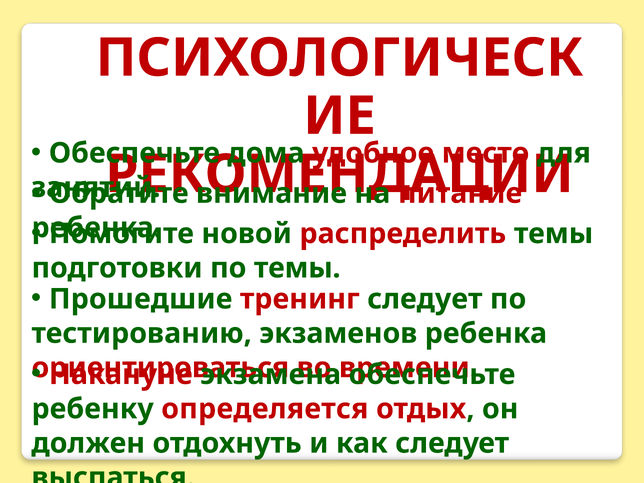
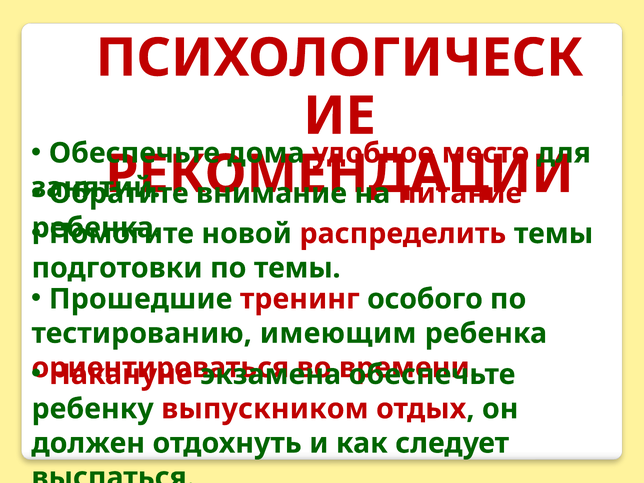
тренинг следует: следует -> особого
экзаменов: экзаменов -> имеющим
определяется: определяется -> выпускником
